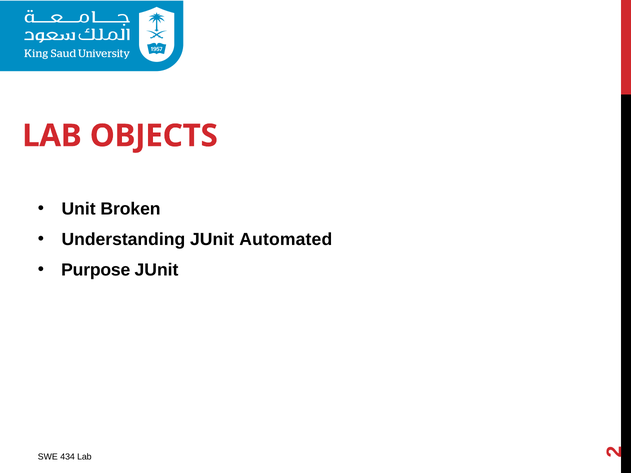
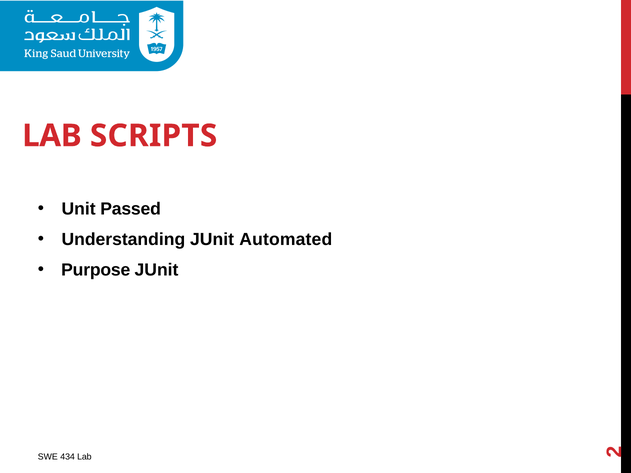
OBJECTS: OBJECTS -> SCRIPTS
Broken: Broken -> Passed
